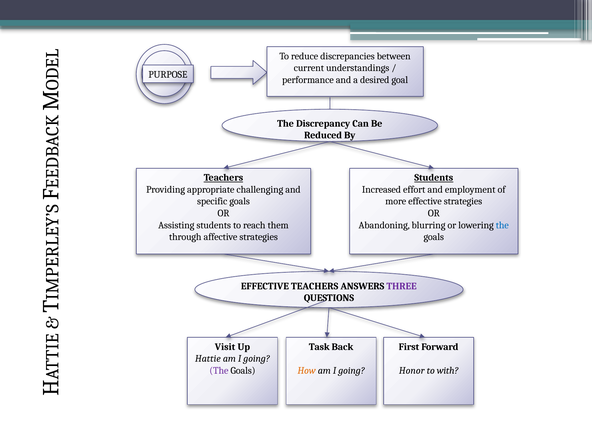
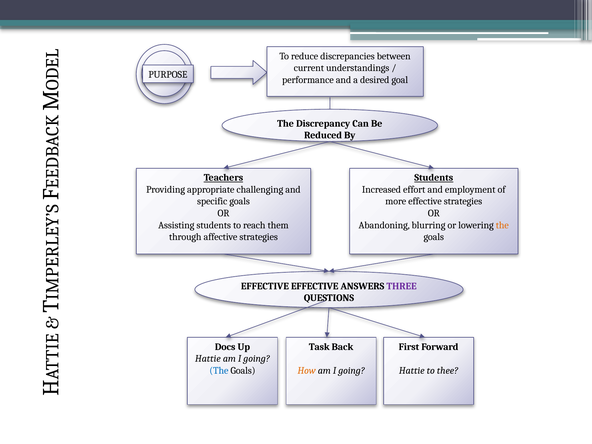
the at (502, 225) colour: blue -> orange
EFFECTIVE TEACHERS: TEACHERS -> EFFECTIVE
Visit: Visit -> Docs
The at (219, 370) colour: purple -> blue
Honor at (412, 370): Honor -> Hattie
with: with -> thee
